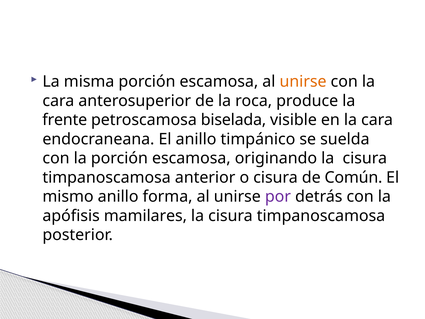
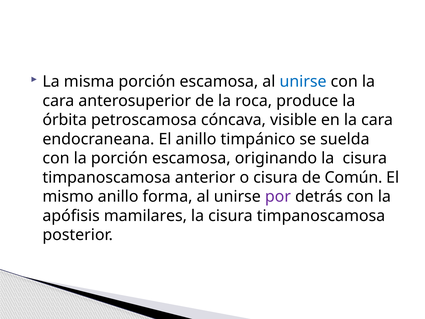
unirse at (303, 82) colour: orange -> blue
frente: frente -> órbita
biselada: biselada -> cóncava
